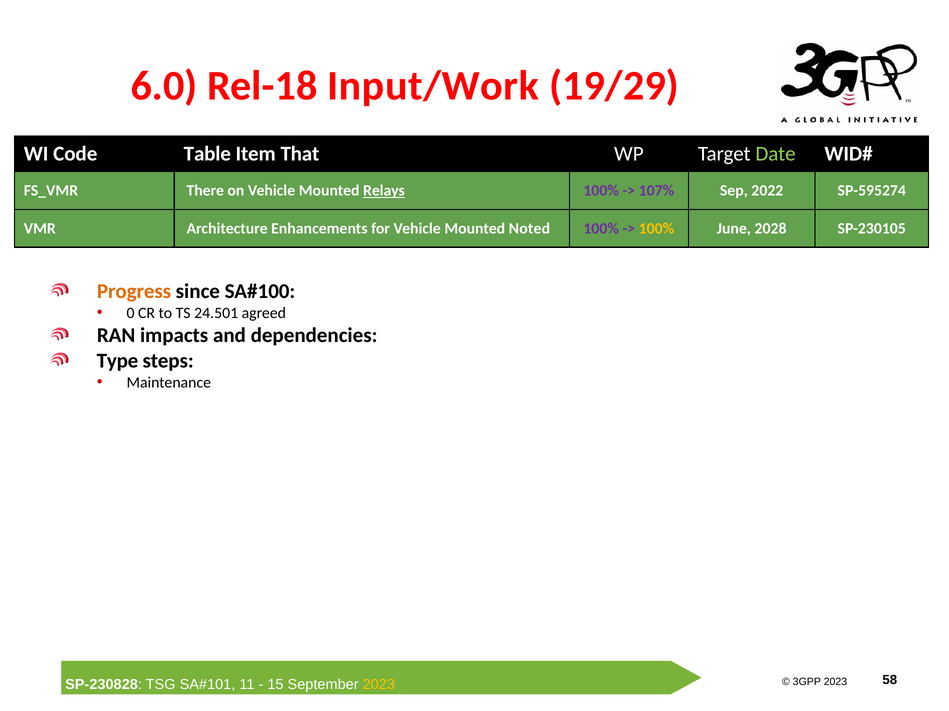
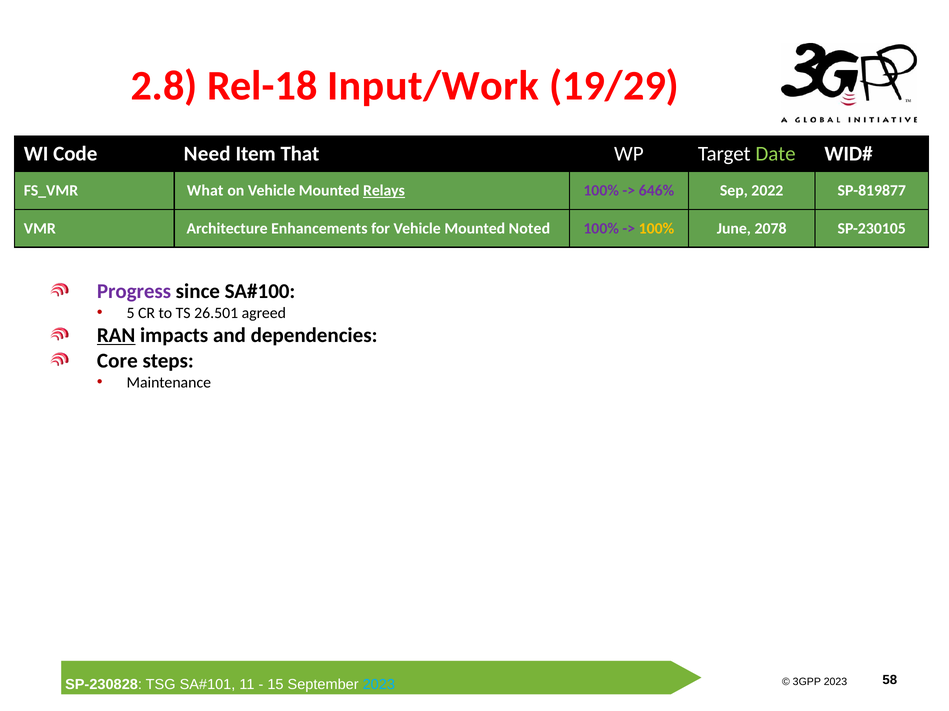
6.0: 6.0 -> 2.8
Table: Table -> Need
There: There -> What
107%: 107% -> 646%
SP-595274: SP-595274 -> SP-819877
2028: 2028 -> 2078
Progress colour: orange -> purple
0: 0 -> 5
24.501: 24.501 -> 26.501
RAN underline: none -> present
Type: Type -> Core
2023 at (379, 685) colour: yellow -> light blue
